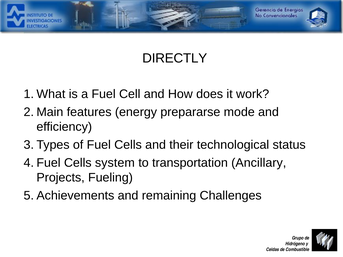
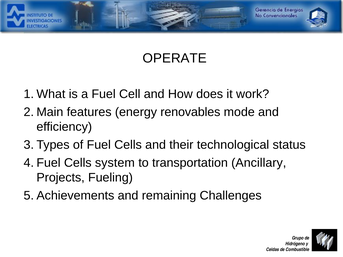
DIRECTLY: DIRECTLY -> OPERATE
prepararse: prepararse -> renovables
